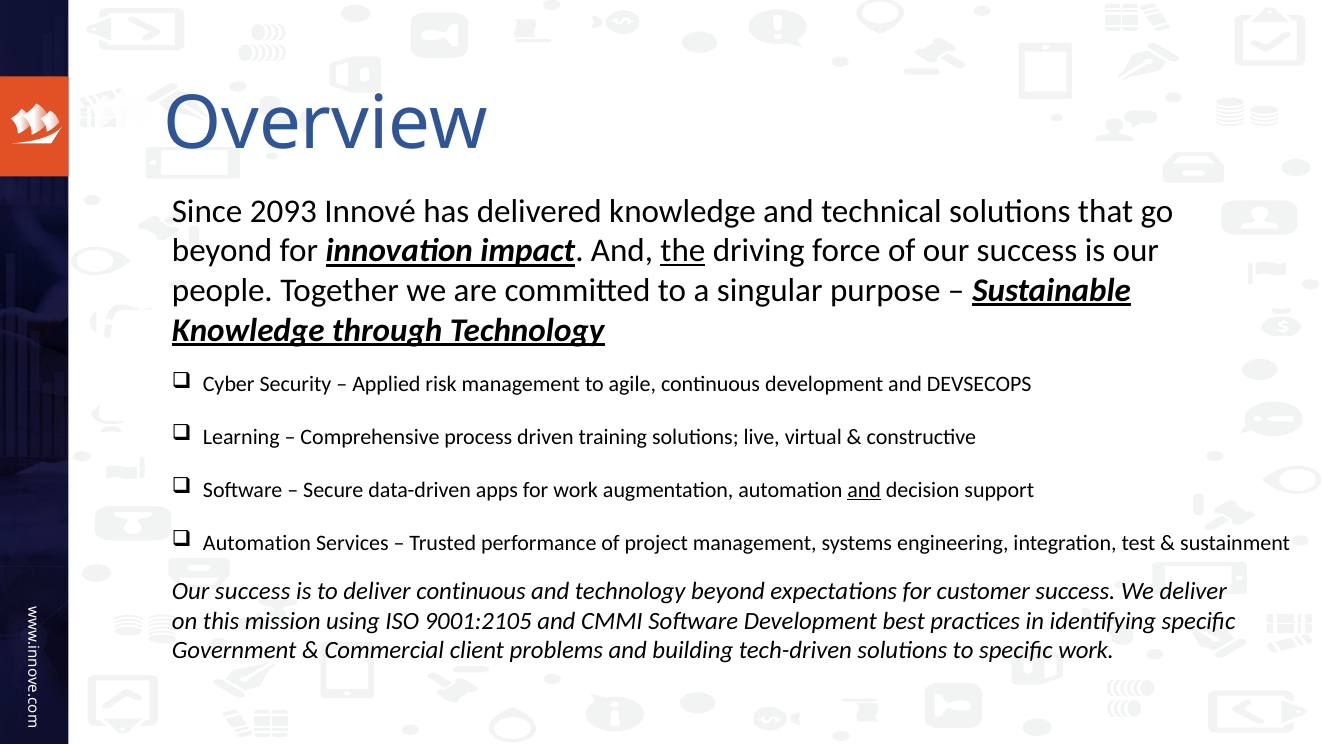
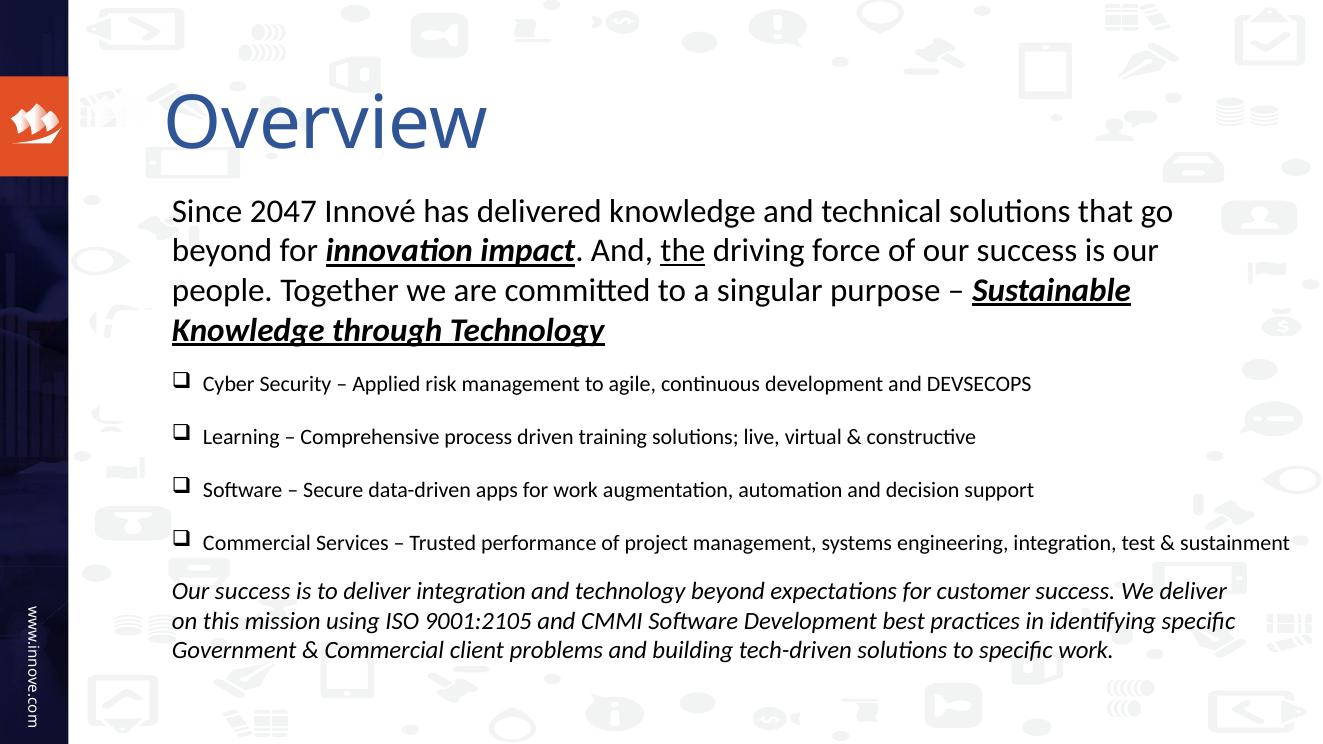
2093: 2093 -> 2047
and at (864, 490) underline: present -> none
Automation at (257, 543): Automation -> Commercial
deliver continuous: continuous -> integration
